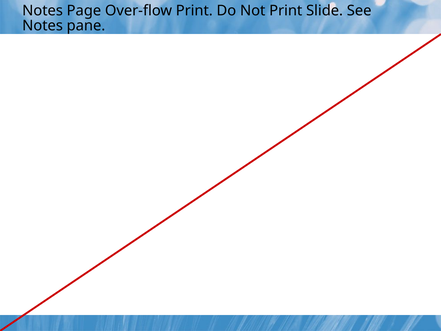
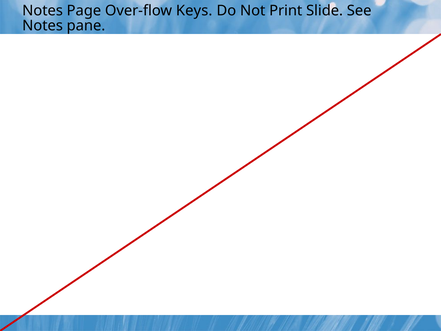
Over-flow Print: Print -> Keys
